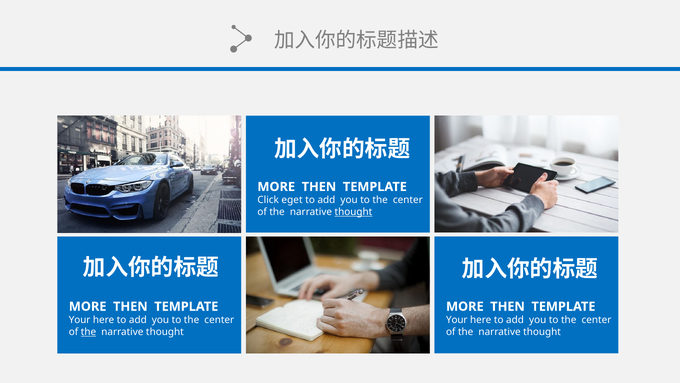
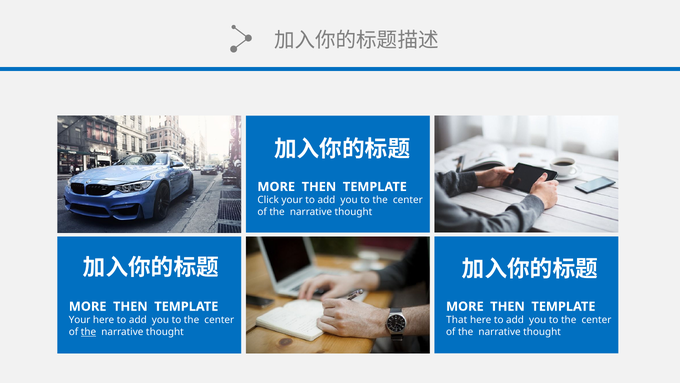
Click eget: eget -> your
thought at (353, 212) underline: present -> none
Your at (457, 320): Your -> That
